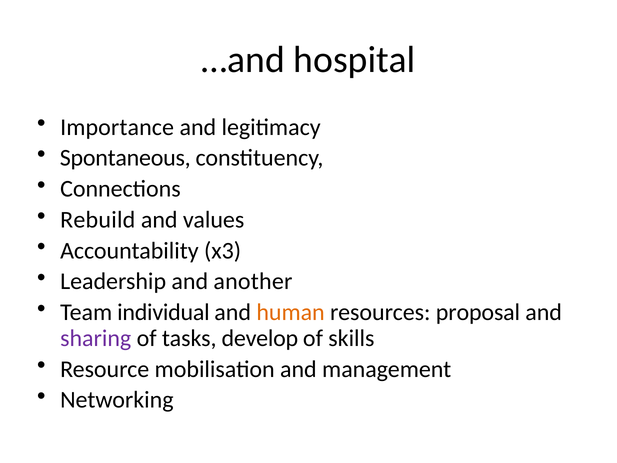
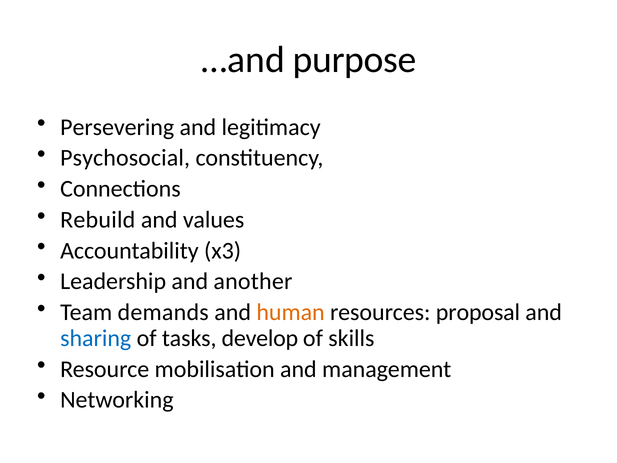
hospital: hospital -> purpose
Importance: Importance -> Persevering
Spontaneous: Spontaneous -> Psychosocial
individual: individual -> demands
sharing colour: purple -> blue
